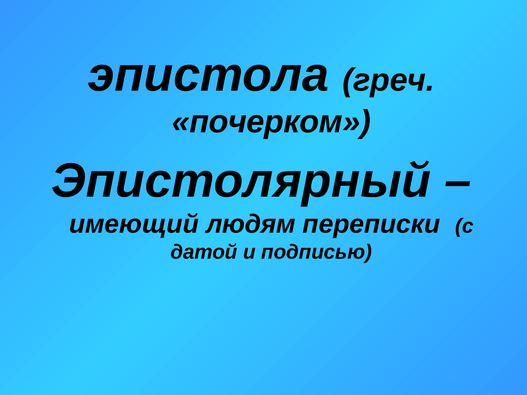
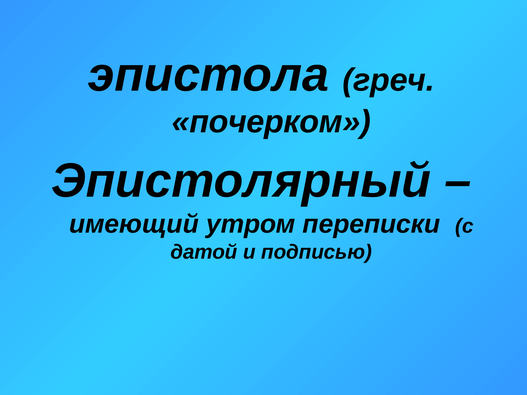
людям: людям -> утром
